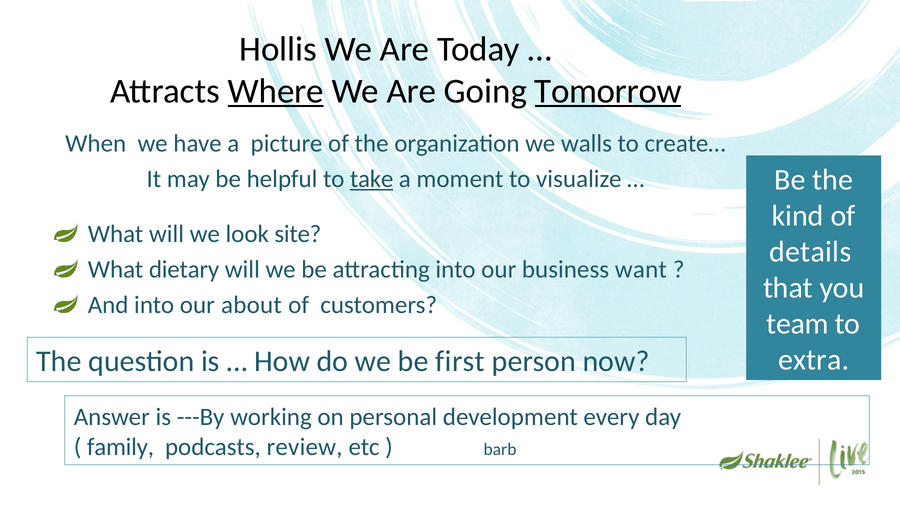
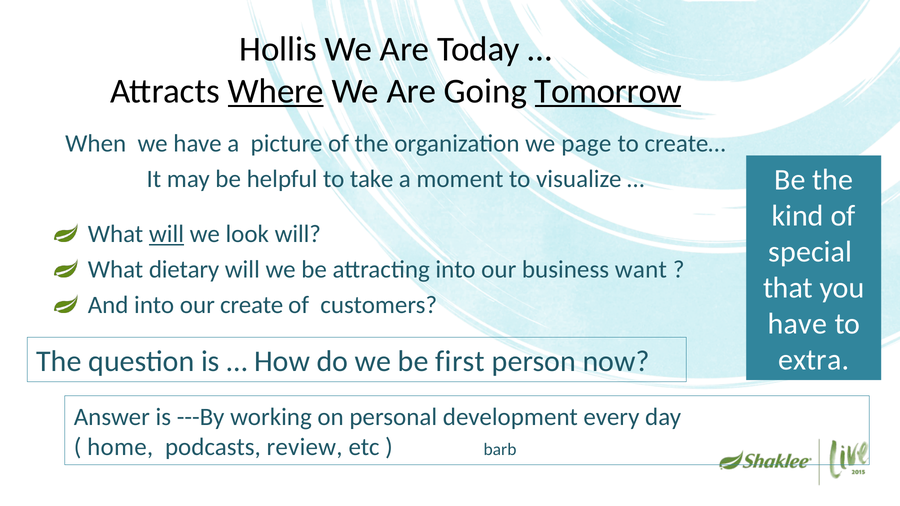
walls: walls -> page
take underline: present -> none
will at (166, 234) underline: none -> present
look site: site -> will
details: details -> special
about: about -> create
team at (798, 324): team -> have
family: family -> home
